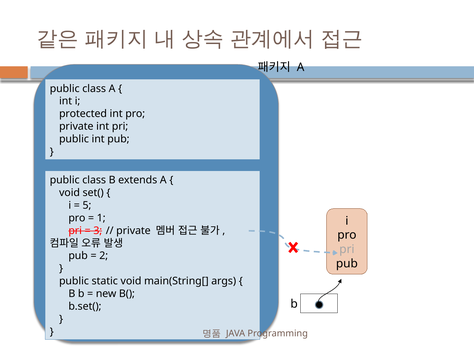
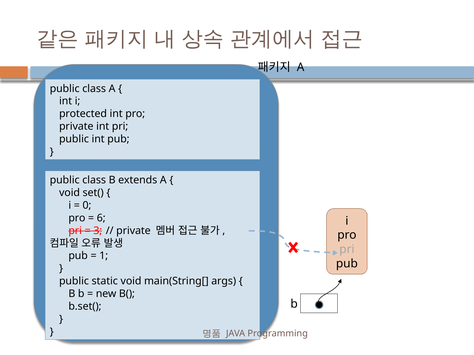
5: 5 -> 0
1: 1 -> 6
2: 2 -> 1
